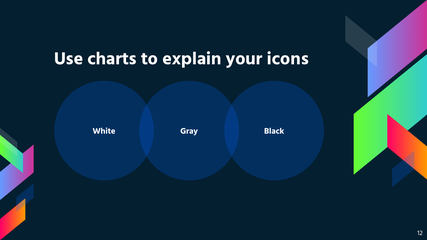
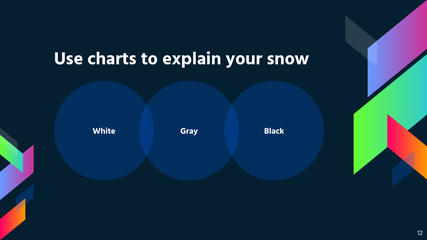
icons: icons -> snow
